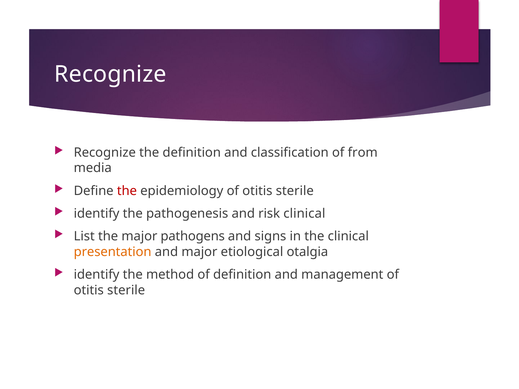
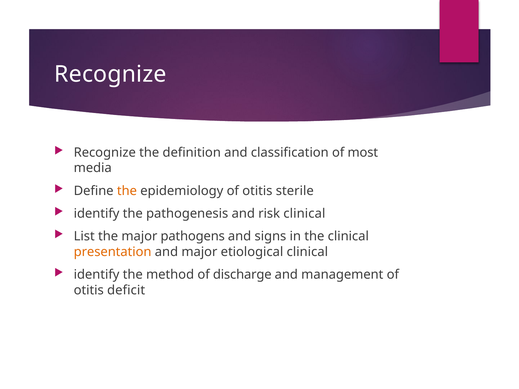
from: from -> most
the at (127, 191) colour: red -> orange
etiological otalgia: otalgia -> clinical
of definition: definition -> discharge
sterile at (126, 290): sterile -> deficit
